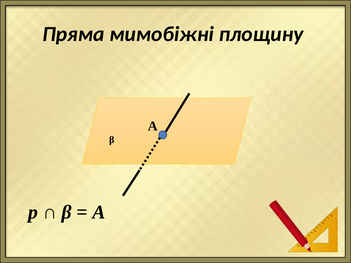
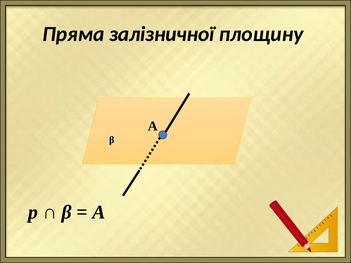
мимобіжні: мимобіжні -> залізничної
